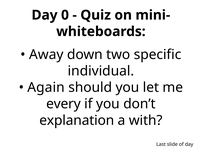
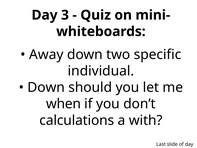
0: 0 -> 3
Again at (46, 87): Again -> Down
every: every -> when
explanation: explanation -> calculations
